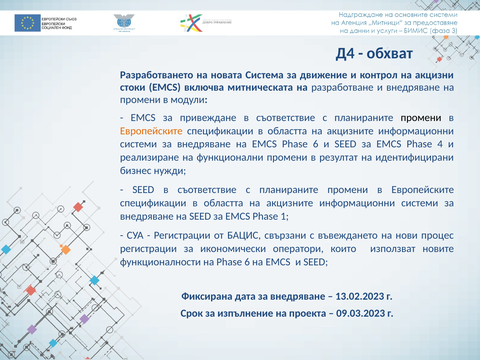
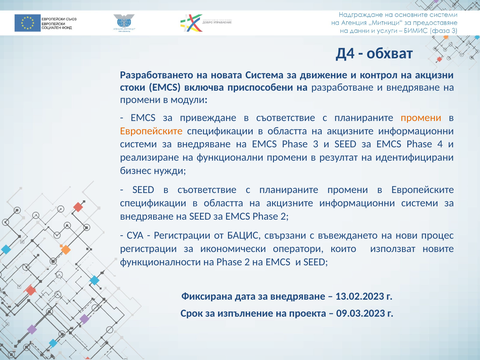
митническата: митническата -> приспособени
промени at (421, 118) colour: black -> orange
EMCS Phase 6: 6 -> 3
EMCS Phase 1: 1 -> 2
на Phase 6: 6 -> 2
